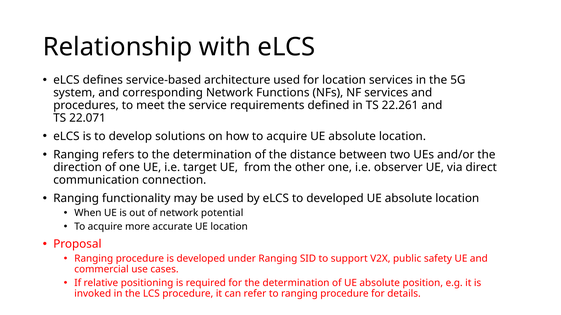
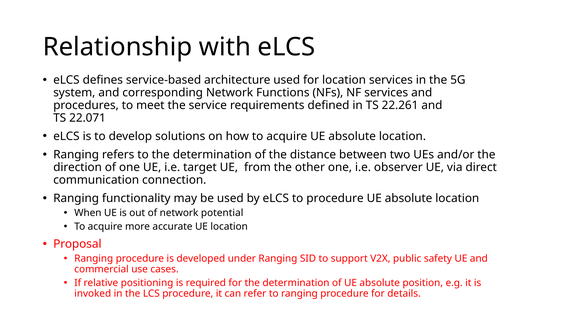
to developed: developed -> procedure
